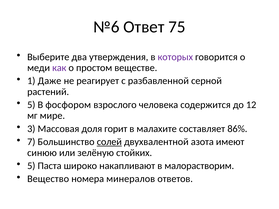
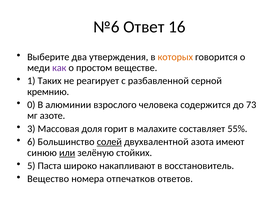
75: 75 -> 16
которых colour: purple -> orange
Даже: Даже -> Таких
растений: растений -> кремнию
5 at (31, 105): 5 -> 0
фосфором: фосфором -> алюминии
12: 12 -> 73
мире: мире -> азоте
86%: 86% -> 55%
7: 7 -> 6
или underline: none -> present
малорастворим: малорастворим -> восстановитель
минералов: минералов -> отпечатков
